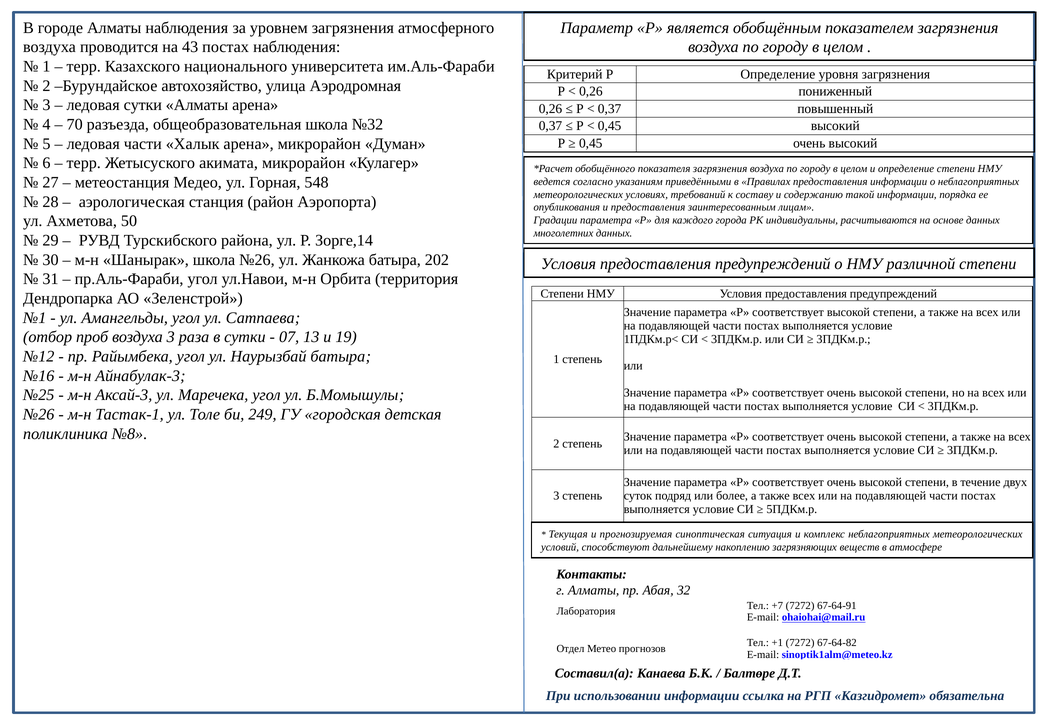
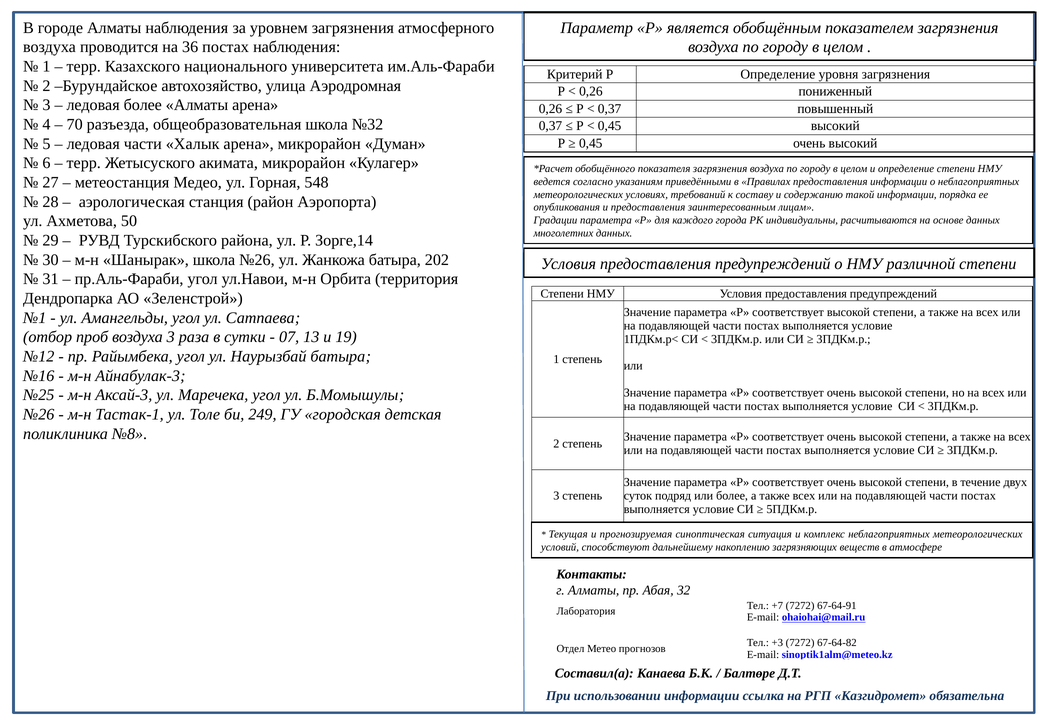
43: 43 -> 36
ледовая сутки: сутки -> более
+1: +1 -> +3
